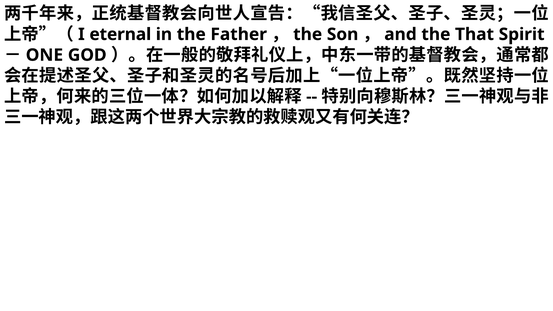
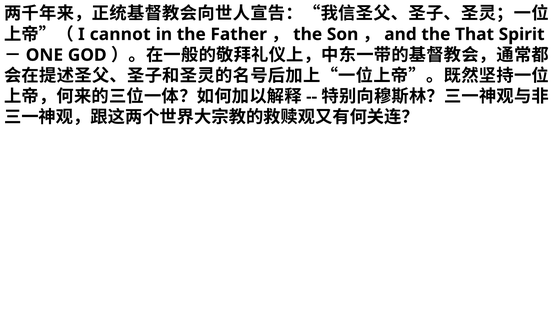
eternal: eternal -> cannot
